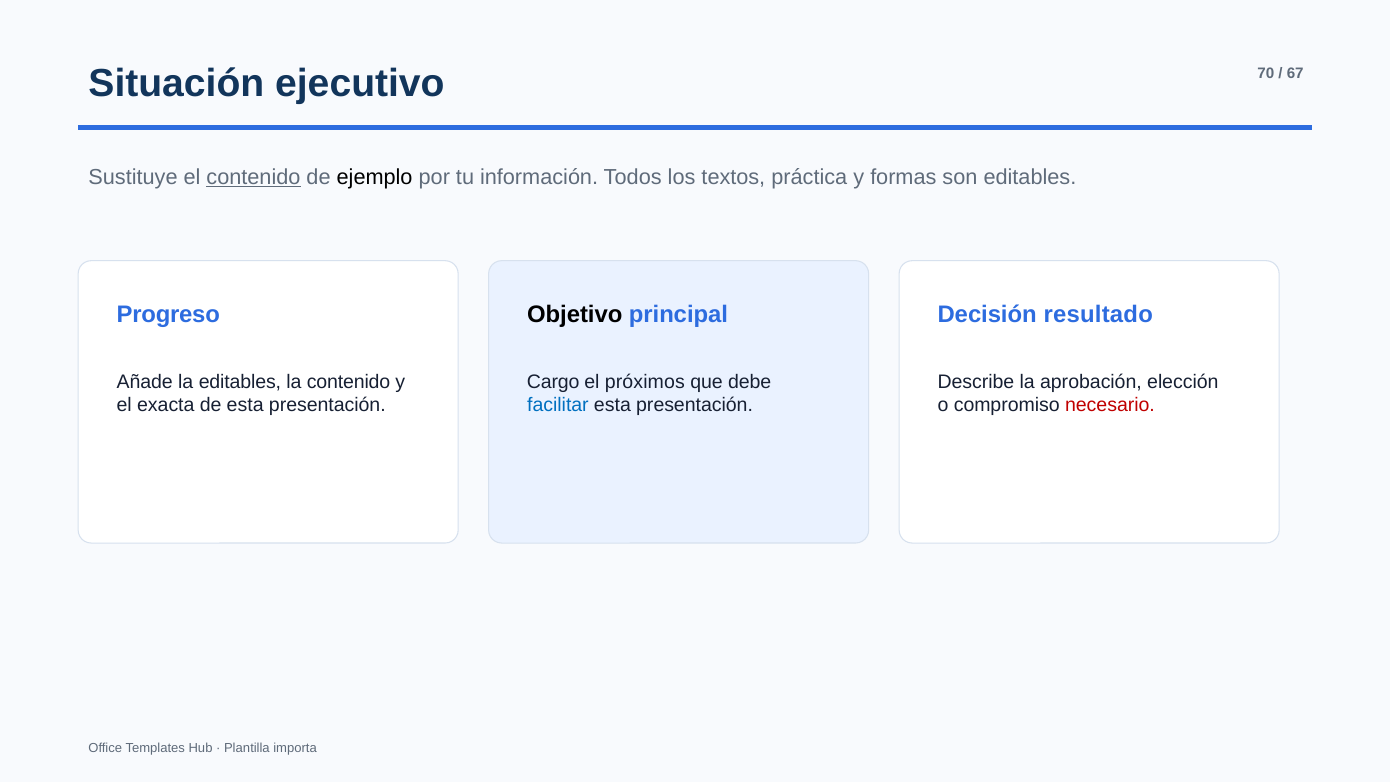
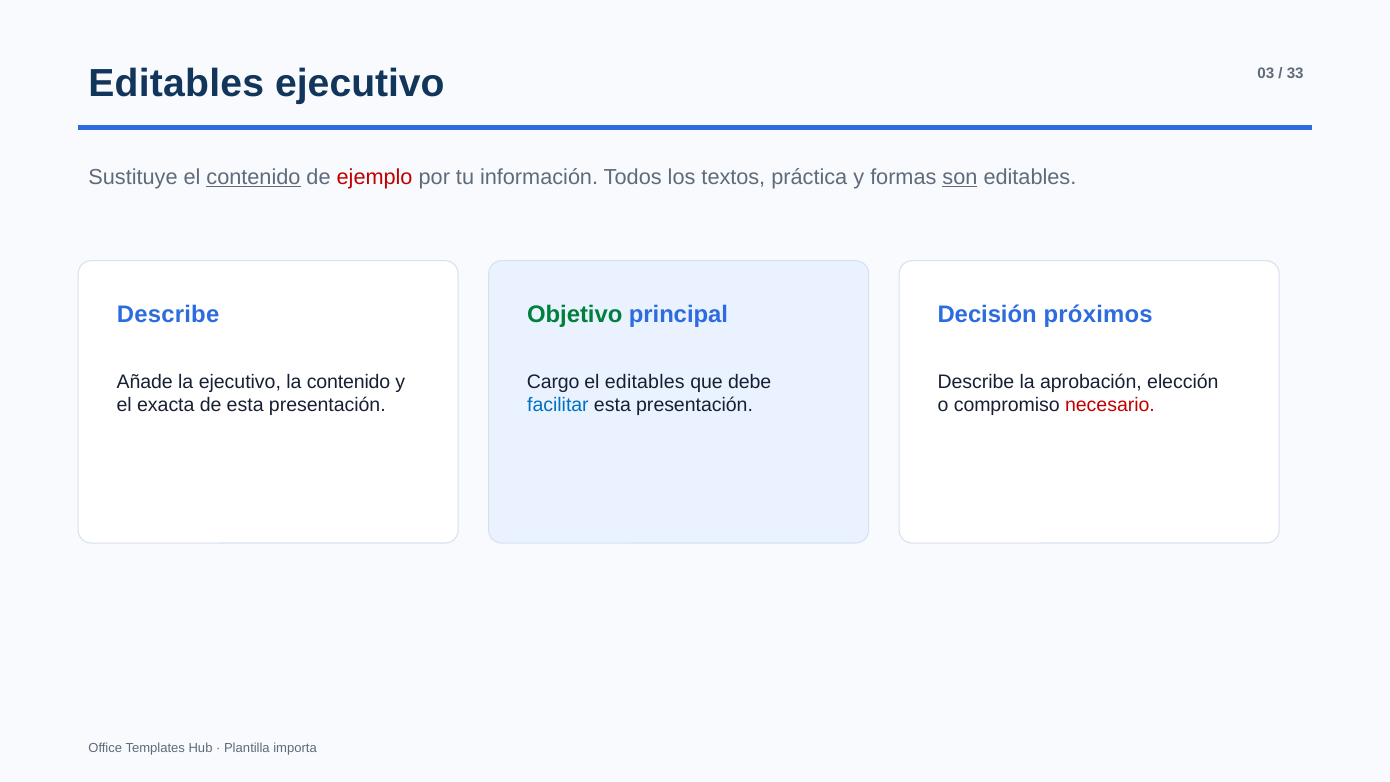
Situación at (176, 83): Situación -> Editables
70: 70 -> 03
67: 67 -> 33
ejemplo colour: black -> red
son underline: none -> present
Progreso at (168, 314): Progreso -> Describe
Objetivo colour: black -> green
resultado: resultado -> próximos
la editables: editables -> ejecutivo
el próximos: próximos -> editables
